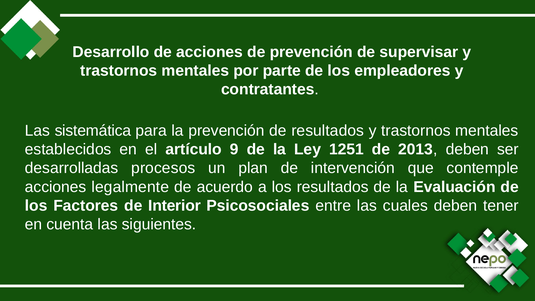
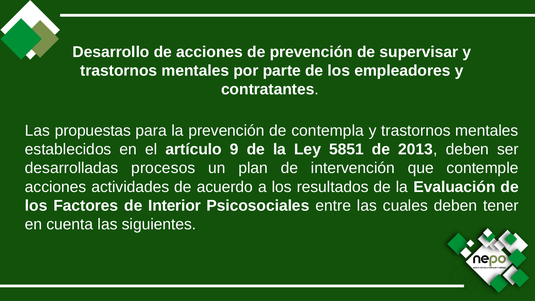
sistemática: sistemática -> propuestas
de resultados: resultados -> contempla
1251: 1251 -> 5851
legalmente: legalmente -> actividades
